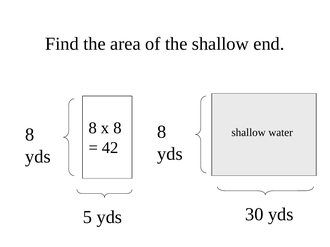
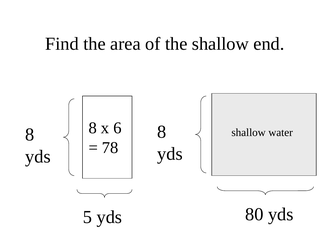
x 8: 8 -> 6
42: 42 -> 78
30: 30 -> 80
